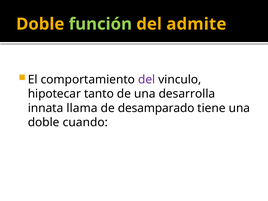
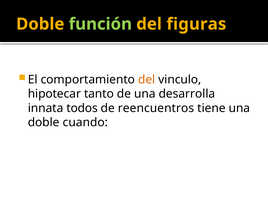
admite: admite -> figuras
del at (147, 80) colour: purple -> orange
llama: llama -> todos
desamparado: desamparado -> reencuentros
